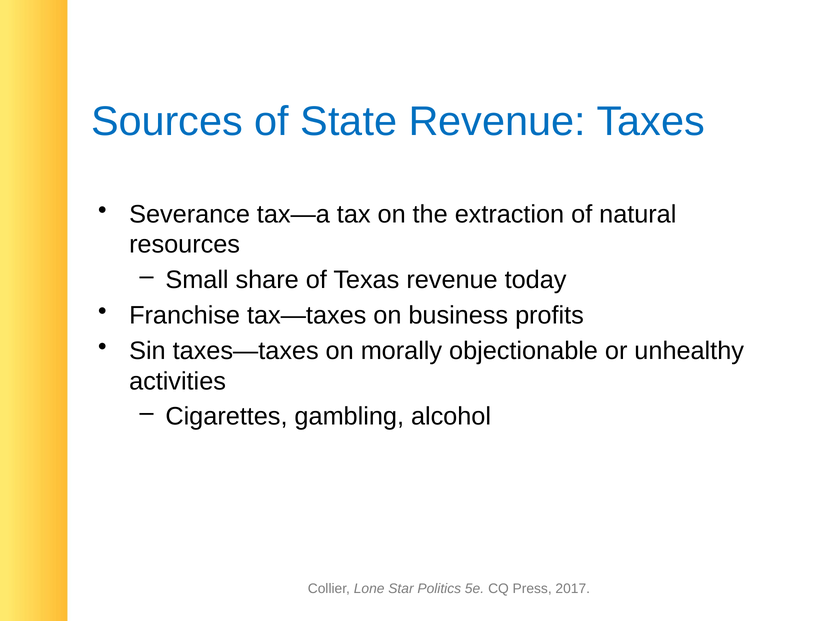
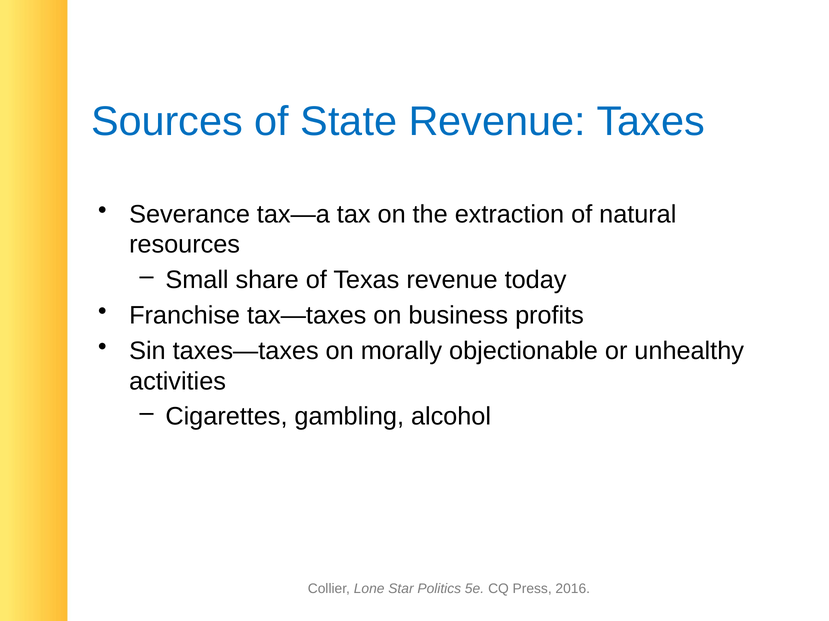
2017: 2017 -> 2016
